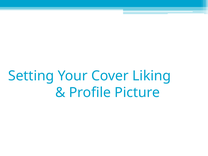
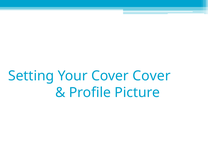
Cover Liking: Liking -> Cover
